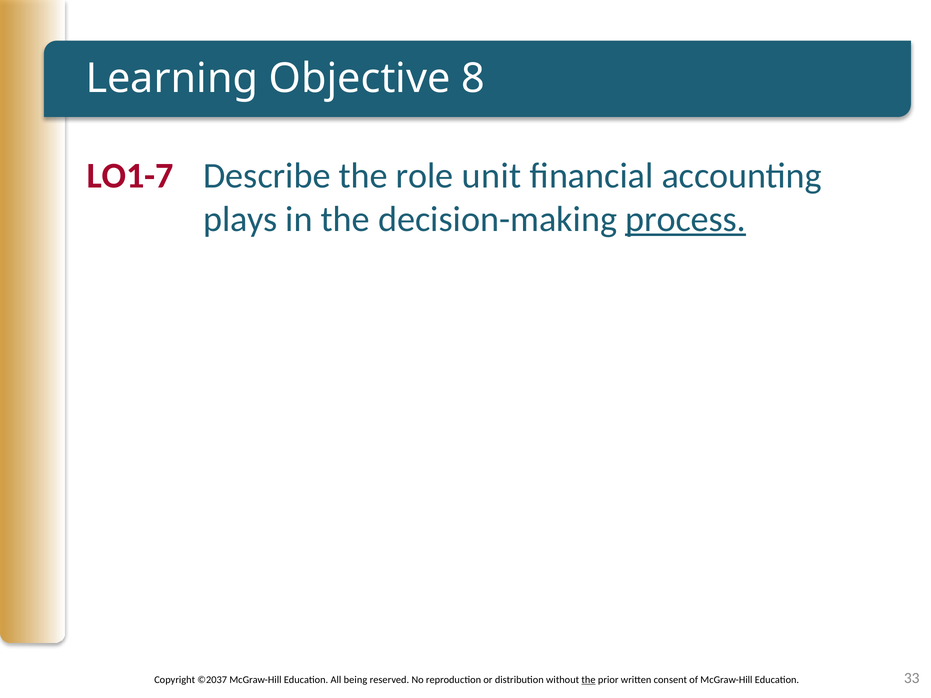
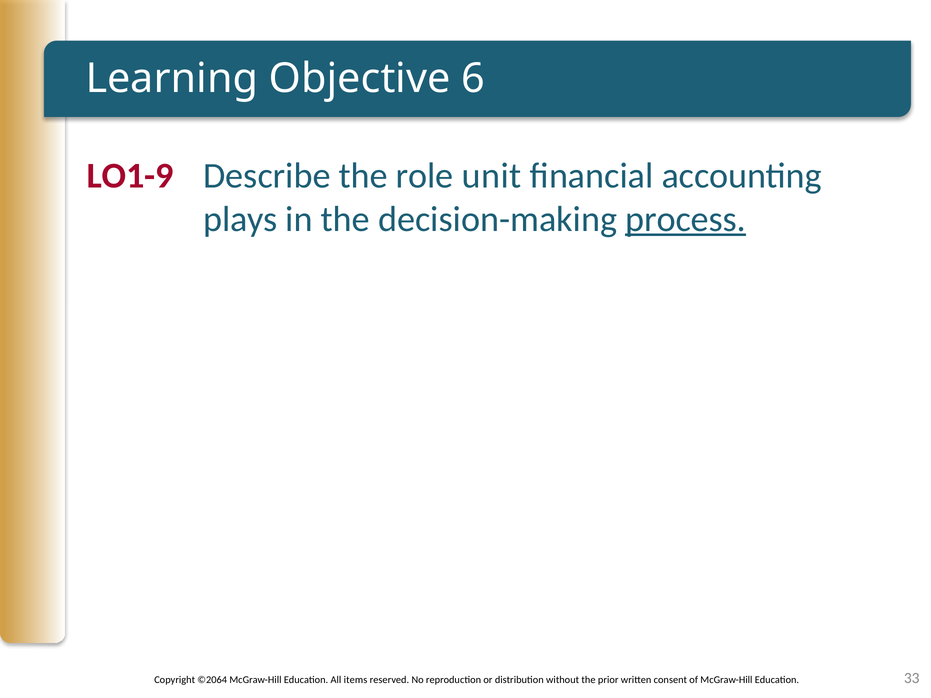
8: 8 -> 6
LO1-7: LO1-7 -> LO1-9
©2037: ©2037 -> ©2064
being: being -> items
the at (589, 680) underline: present -> none
